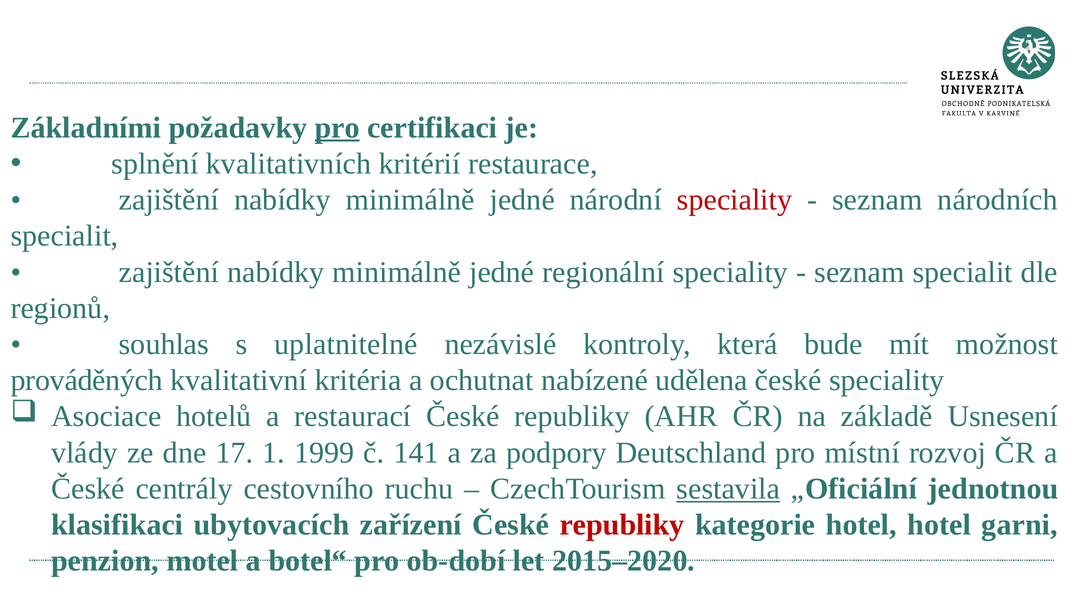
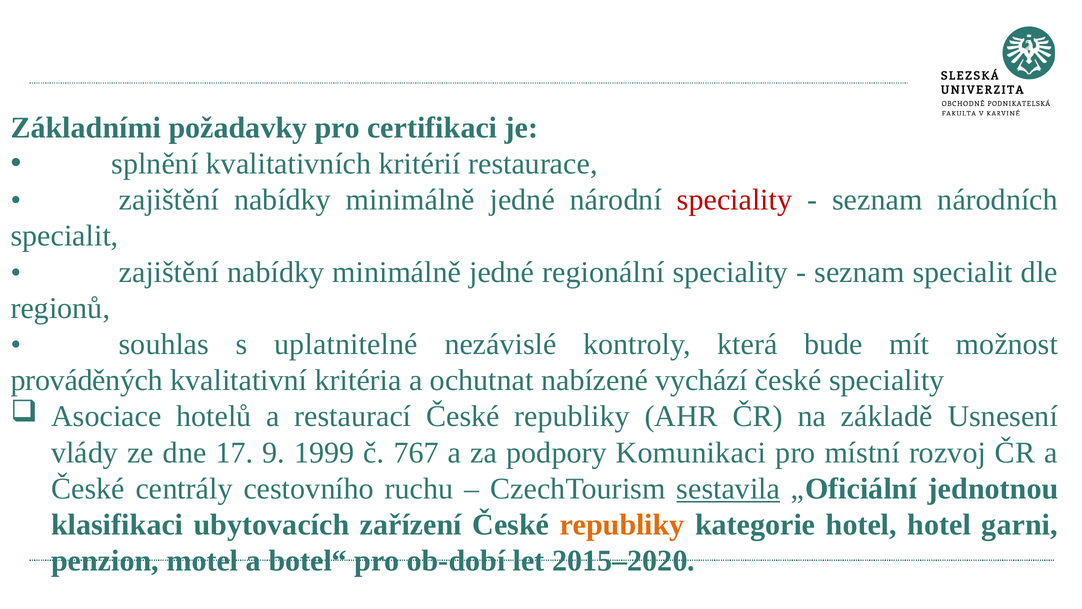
pro at (337, 128) underline: present -> none
udělena: udělena -> vychází
1: 1 -> 9
141: 141 -> 767
Deutschland: Deutschland -> Komunikaci
republiky at (622, 525) colour: red -> orange
